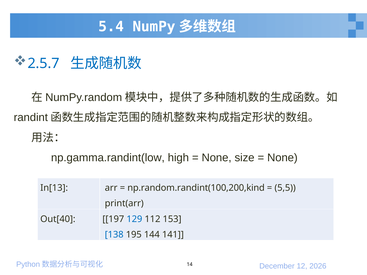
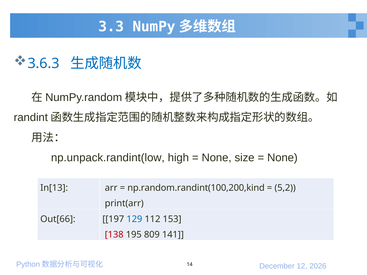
5.4: 5.4 -> 3.3
2.5.7: 2.5.7 -> 3.6.3
np.gamma.randint(low: np.gamma.randint(low -> np.unpack.randint(low
5,5: 5,5 -> 5,2
Out[40: Out[40 -> Out[66
138 colour: blue -> red
144: 144 -> 809
